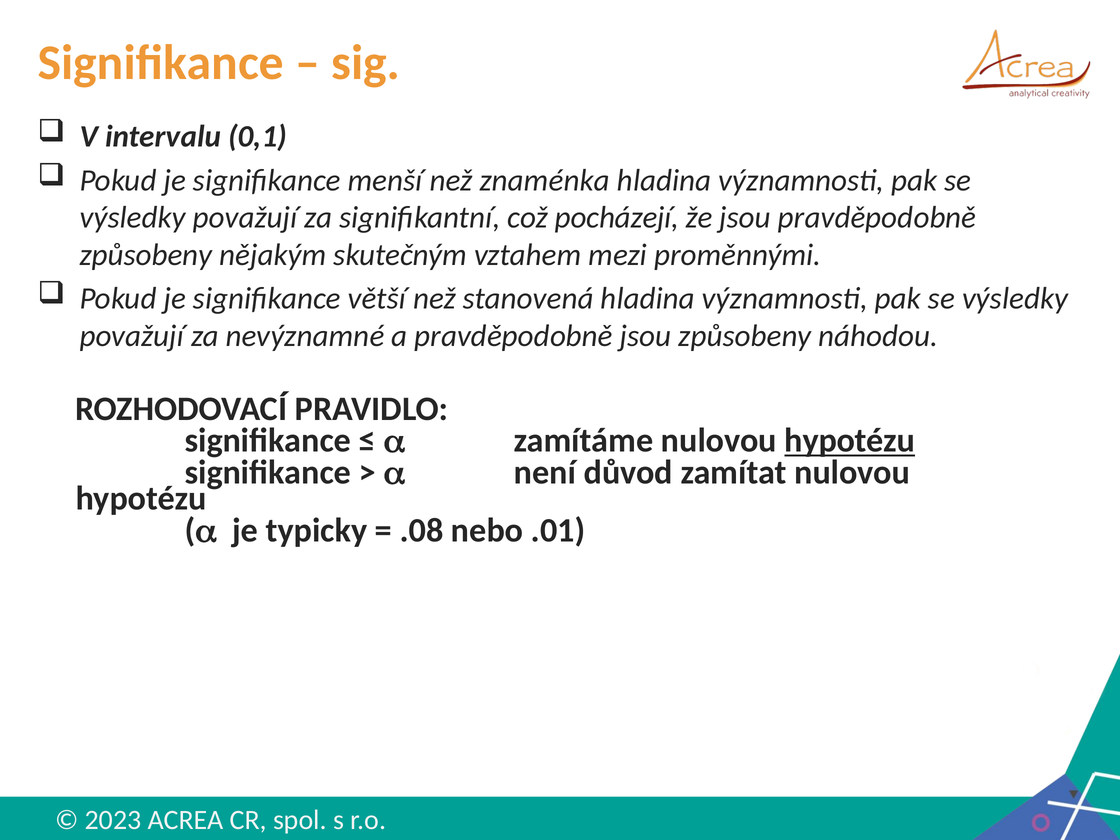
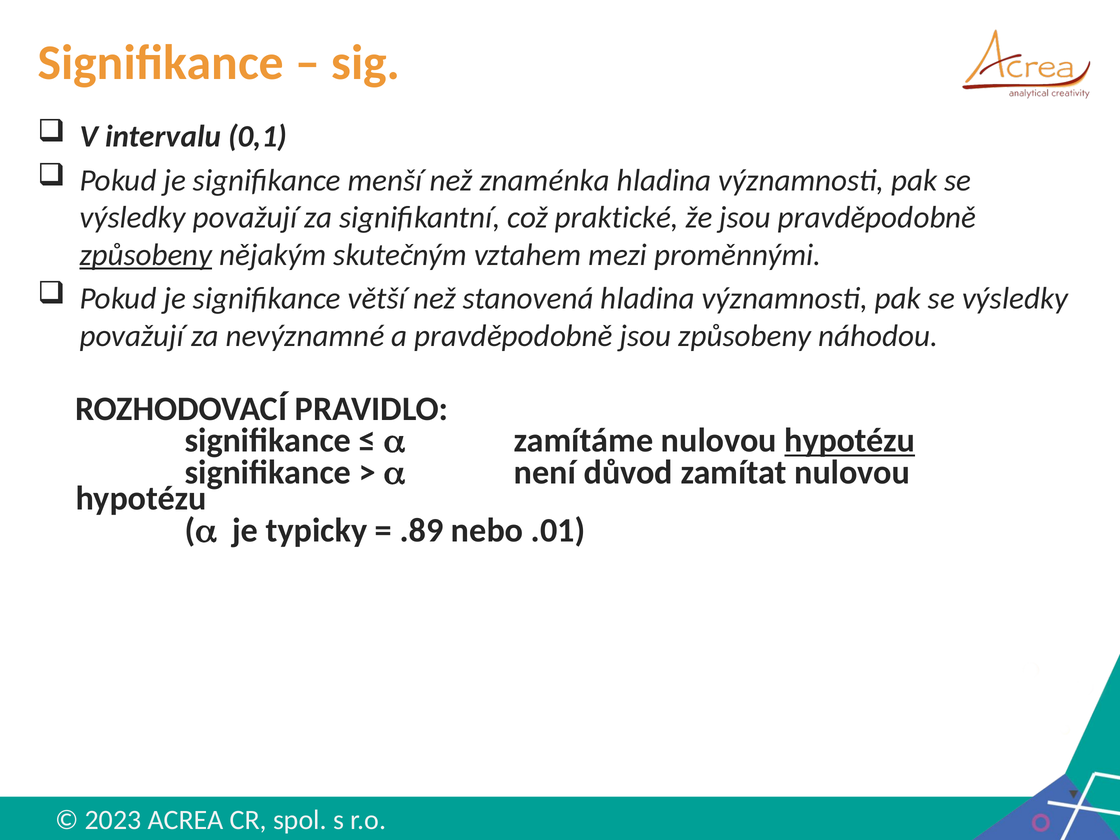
pocházejí: pocházejí -> praktické
způsobeny at (146, 255) underline: none -> present
.08: .08 -> .89
